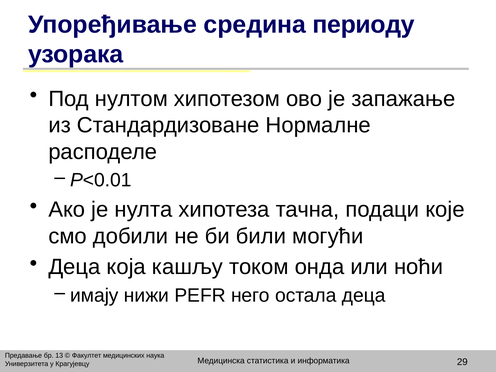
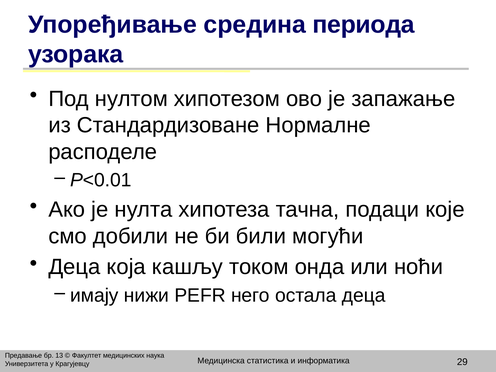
периоду: периоду -> периода
